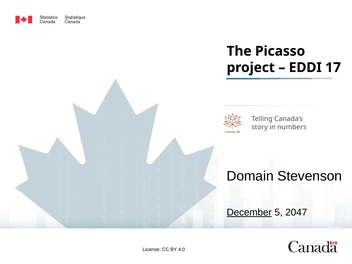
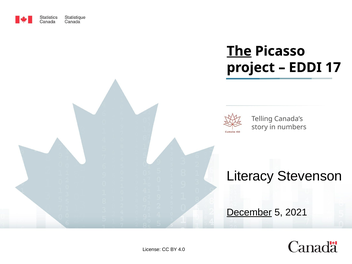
The underline: none -> present
Domain: Domain -> Literacy
2047: 2047 -> 2021
